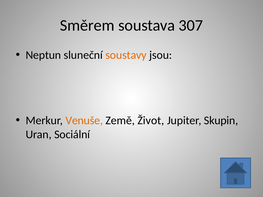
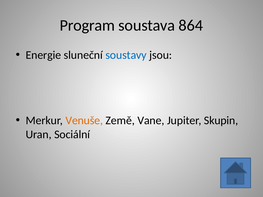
Směrem: Směrem -> Program
307: 307 -> 864
Neptun: Neptun -> Energie
soustavy colour: orange -> blue
Život: Život -> Vane
